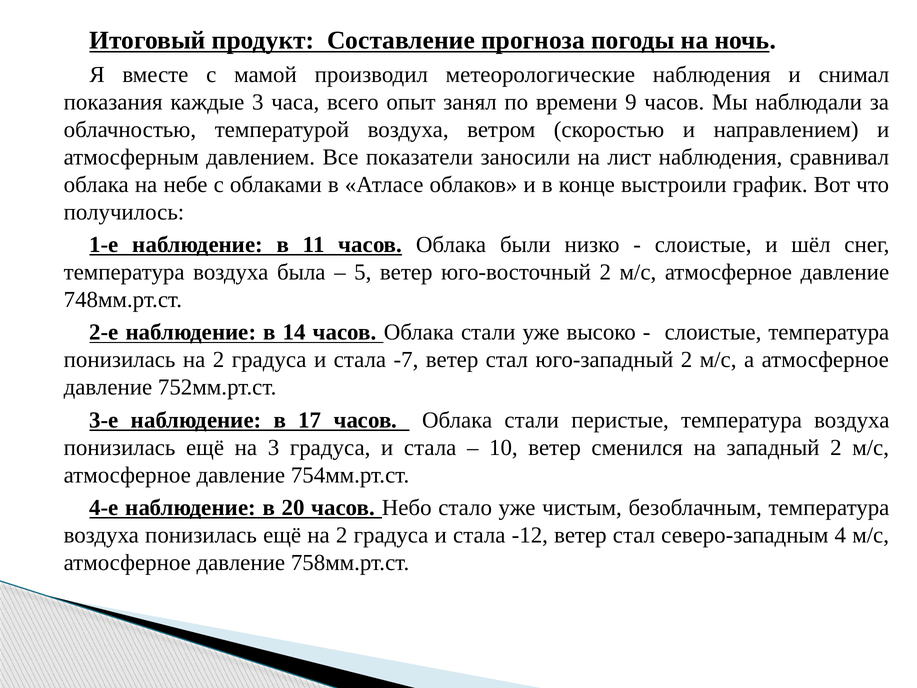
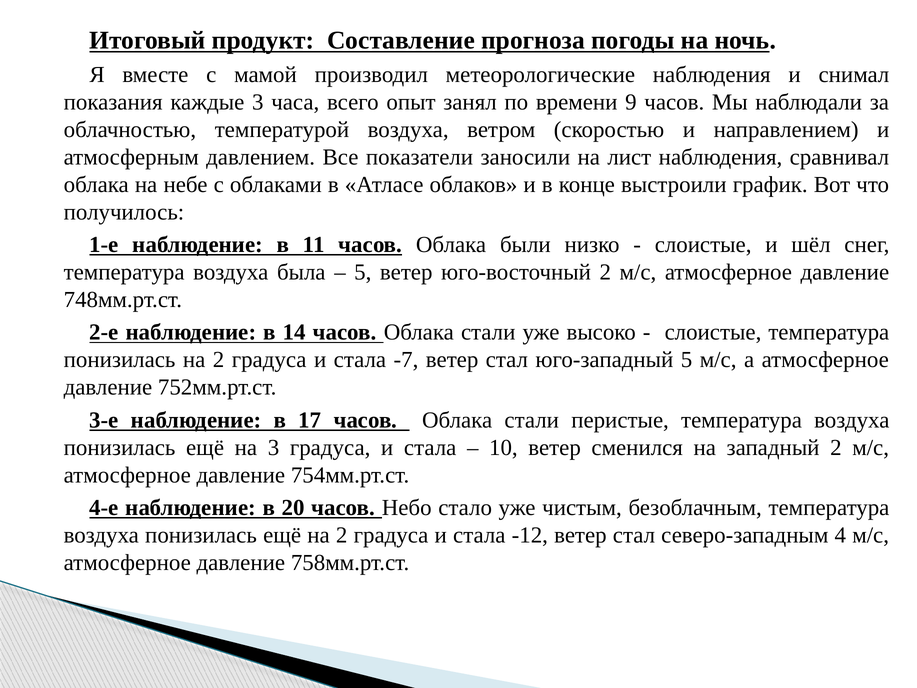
юго-западный 2: 2 -> 5
